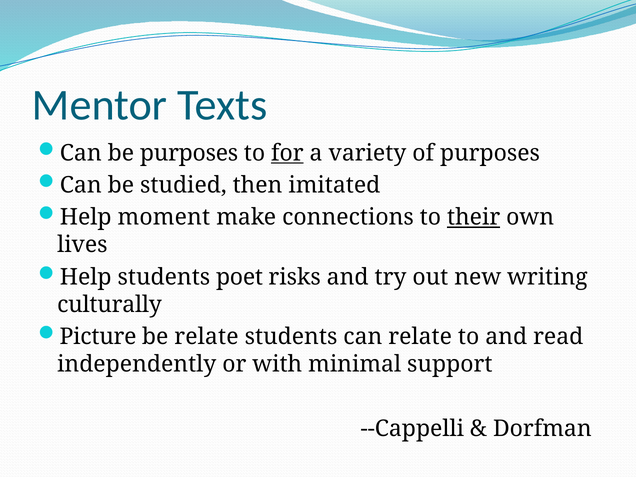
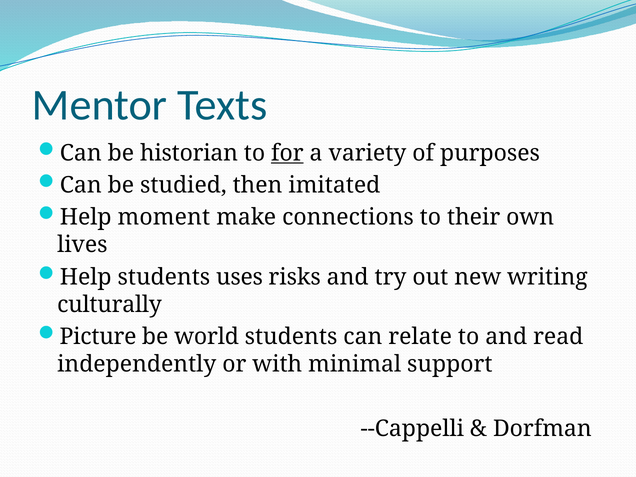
be purposes: purposes -> historian
their underline: present -> none
poet: poet -> uses
be relate: relate -> world
